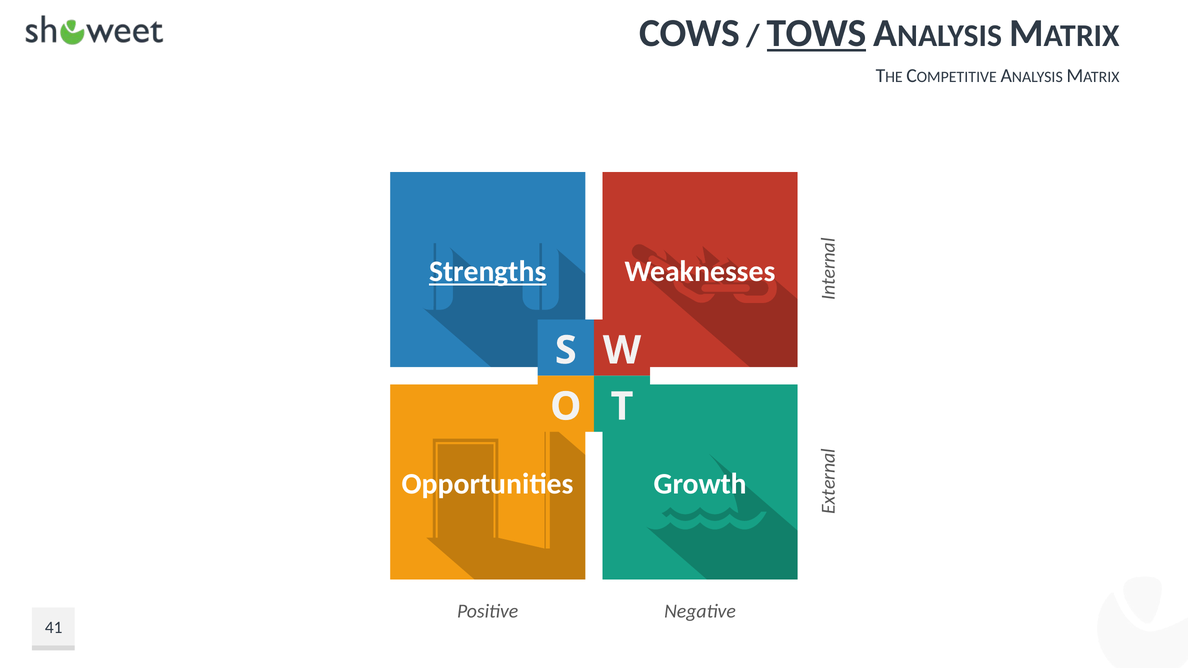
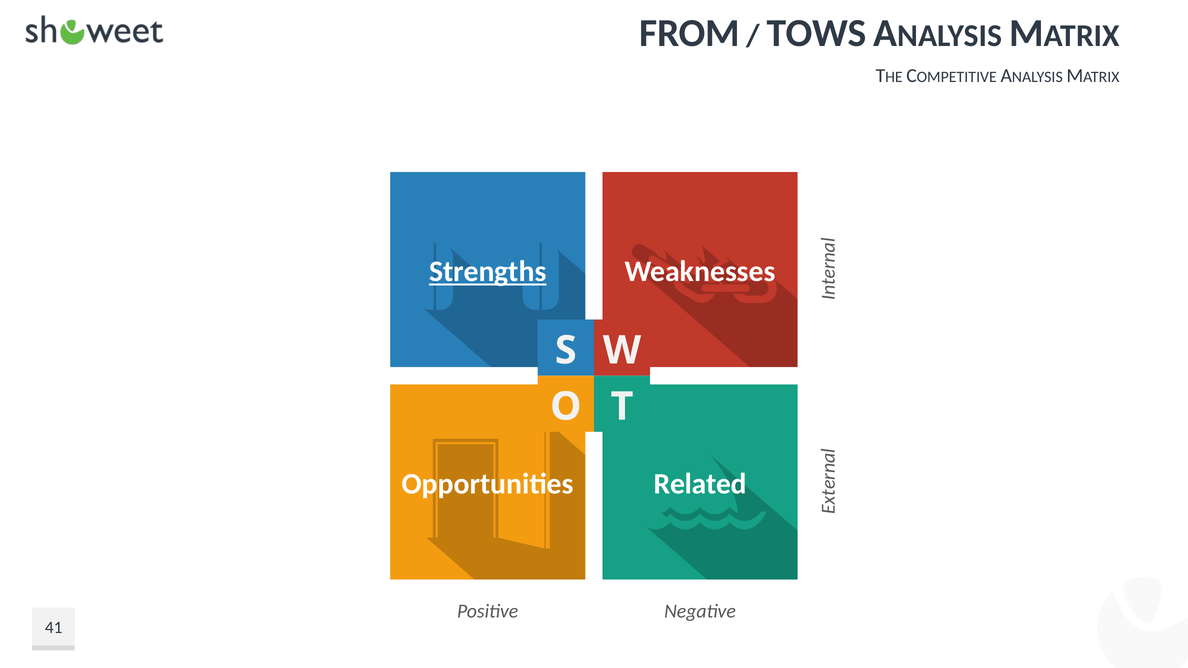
COWS: COWS -> FROM
TOWS underline: present -> none
Growth: Growth -> Related
